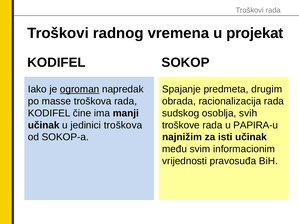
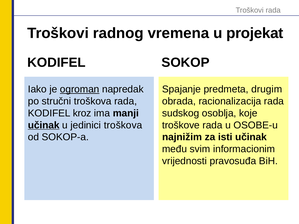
masse: masse -> stručni
čine: čine -> kroz
svih: svih -> koje
učinak at (44, 125) underline: none -> present
PAPIRA-u: PAPIRA-u -> OSOBE-u
